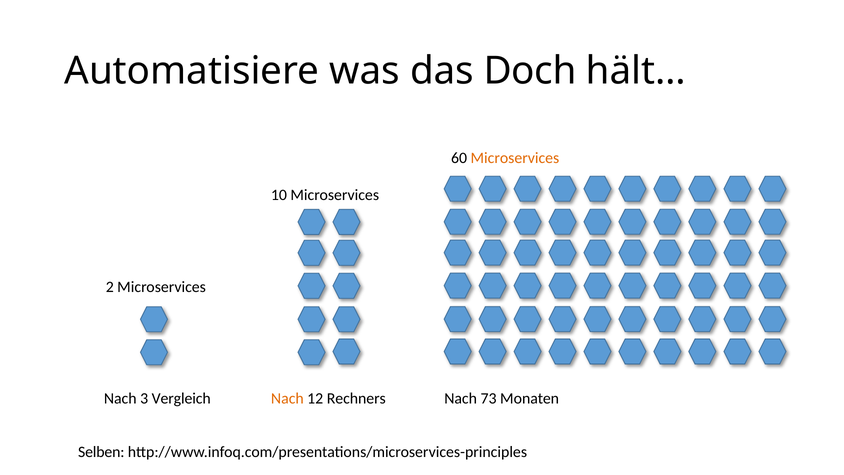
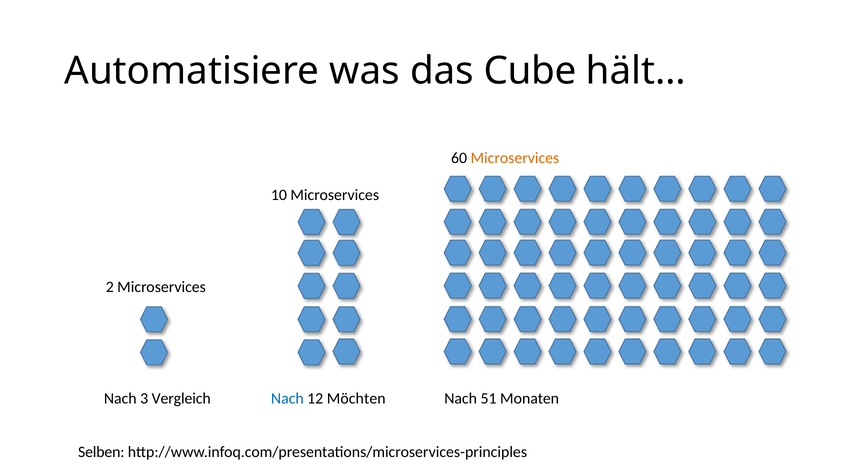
Doch: Doch -> Cube
Nach at (287, 398) colour: orange -> blue
Rechners: Rechners -> Möchten
73: 73 -> 51
